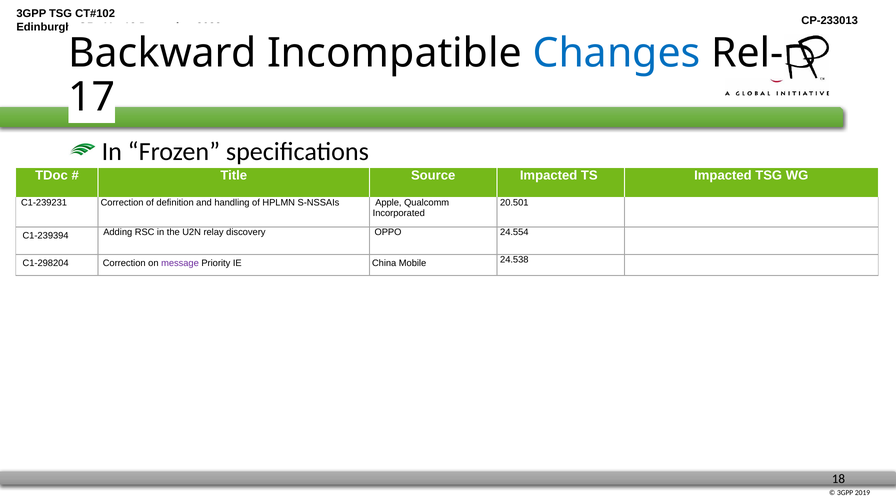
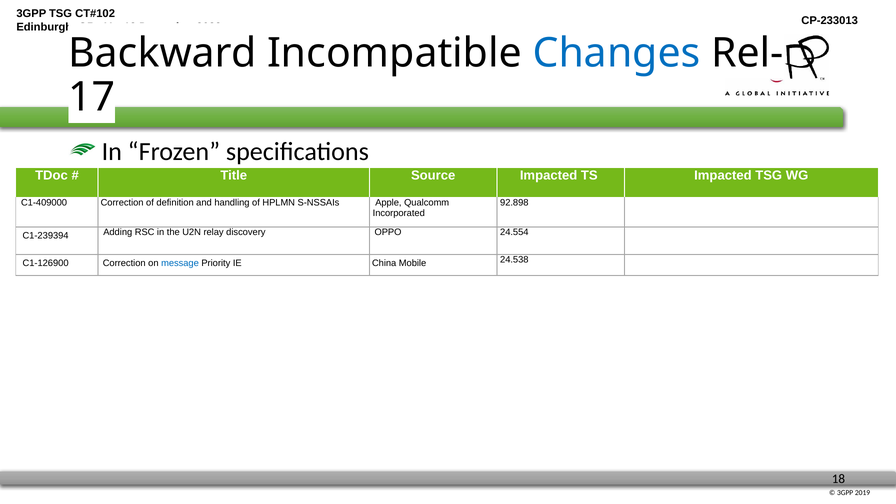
C1-239231: C1-239231 -> C1-409000
20.501: 20.501 -> 92.898
C1-298204: C1-298204 -> C1-126900
message colour: purple -> blue
